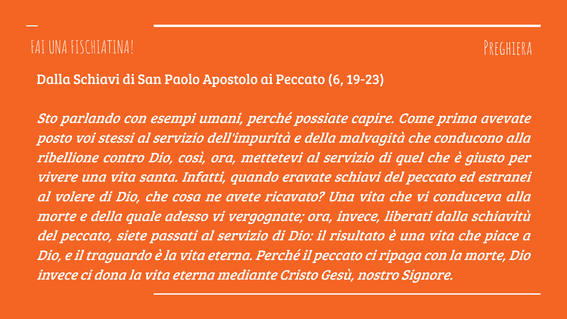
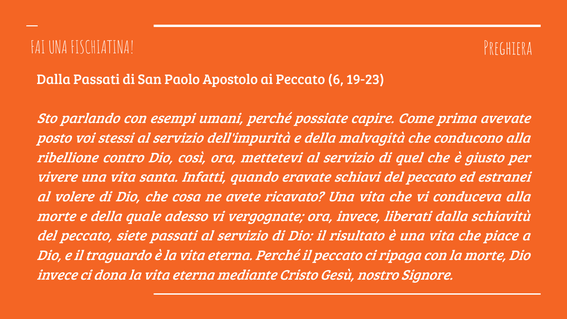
Dalla Schiavi: Schiavi -> Passati
